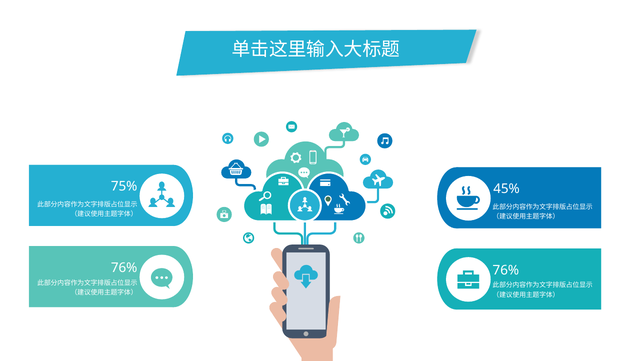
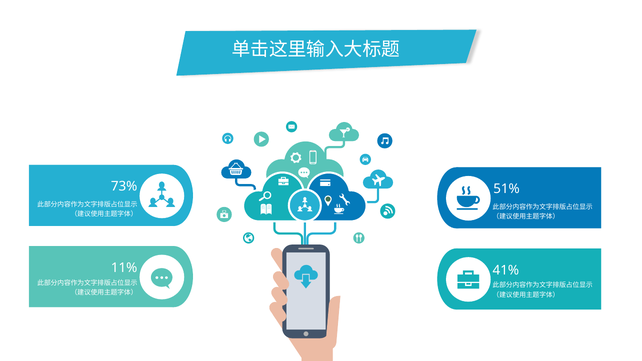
75%: 75% -> 73%
45%: 45% -> 51%
76% at (124, 268): 76% -> 11%
76% at (506, 270): 76% -> 41%
